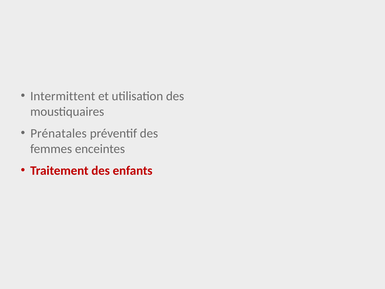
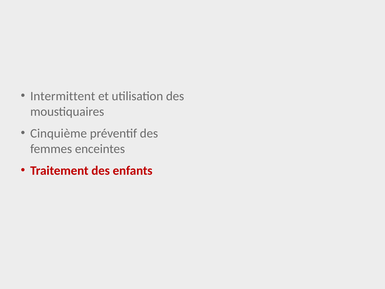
Prénatales: Prénatales -> Cinquième
